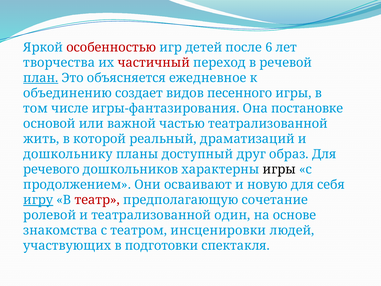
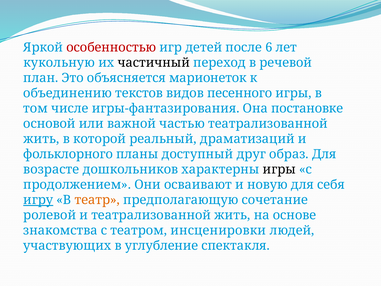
творчества: творчества -> кукольную
частичный colour: red -> black
план underline: present -> none
ежедневное: ежедневное -> марионеток
создает: создает -> текстов
дошкольнику: дошкольнику -> фольклорного
речевого: речевого -> возрасте
театр colour: red -> orange
и театрализованной один: один -> жить
подготовки: подготовки -> углубление
